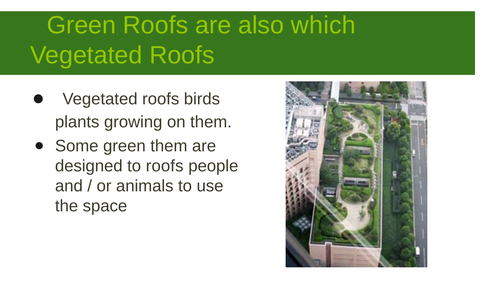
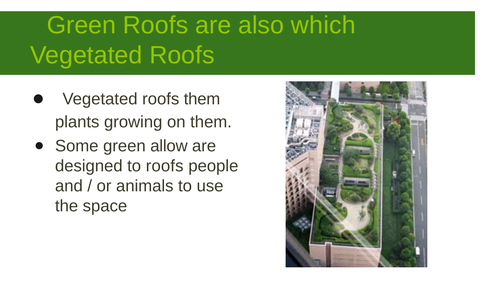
roofs birds: birds -> them
green them: them -> allow
